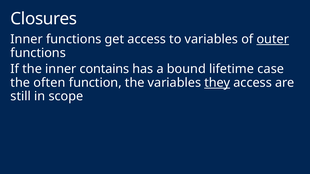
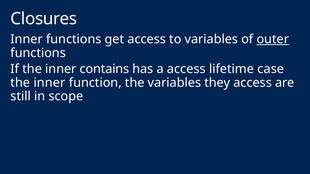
a bound: bound -> access
often at (49, 83): often -> inner
they underline: present -> none
